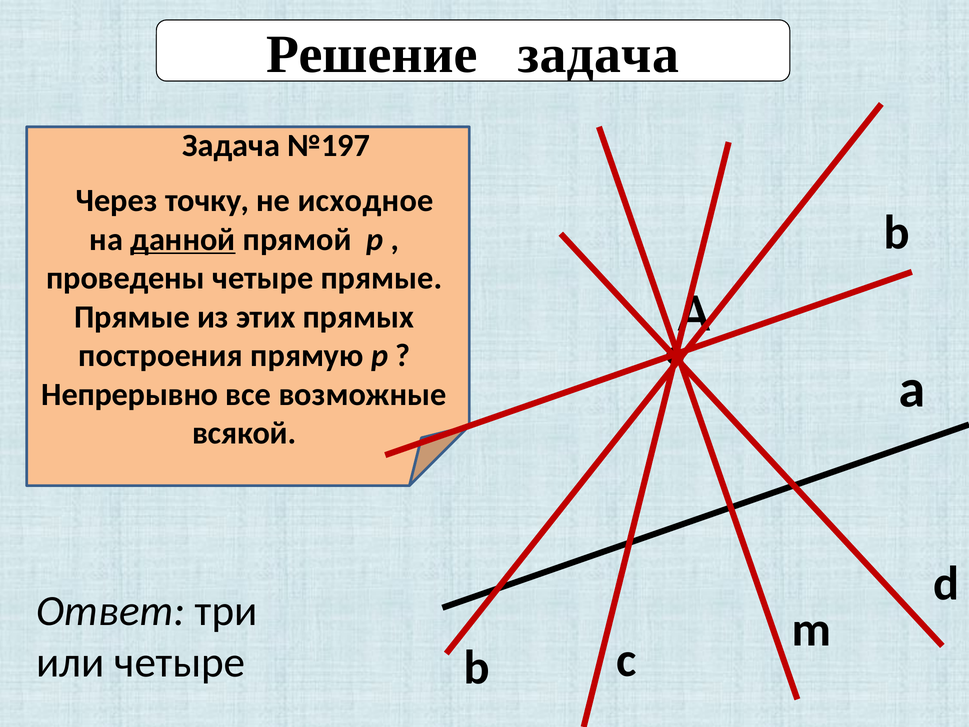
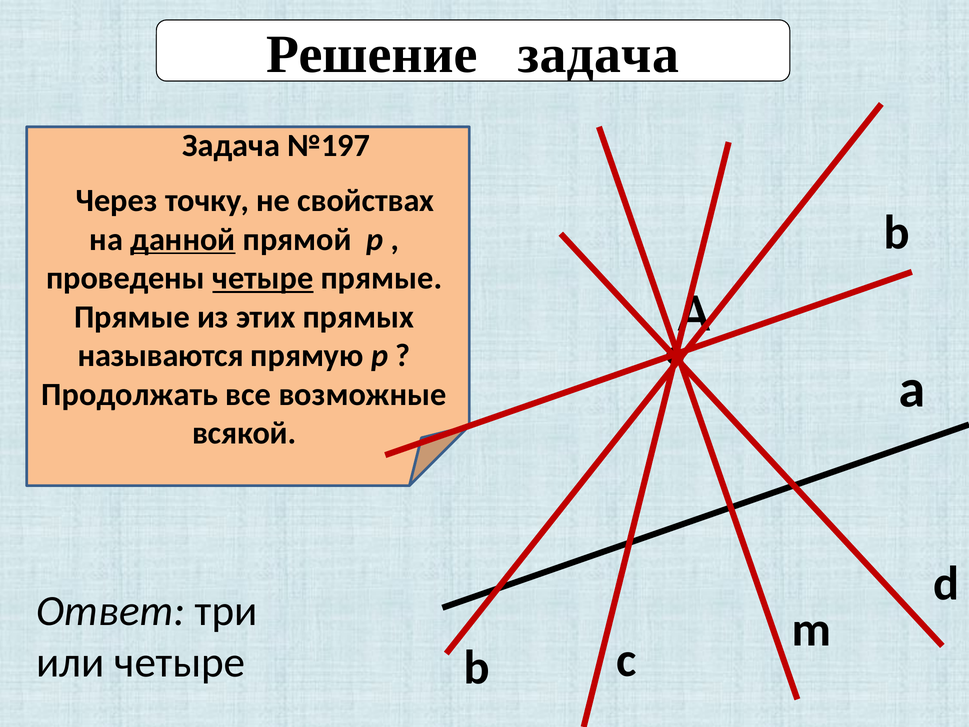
исходное: исходное -> свойствах
четыре at (263, 278) underline: none -> present
построения: построения -> называются
Непрерывно: Непрерывно -> Продолжать
